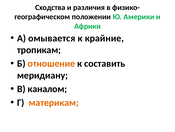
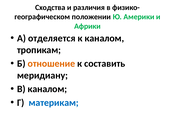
омывается: омывается -> отделяется
к крайние: крайние -> каналом
материкам colour: orange -> blue
